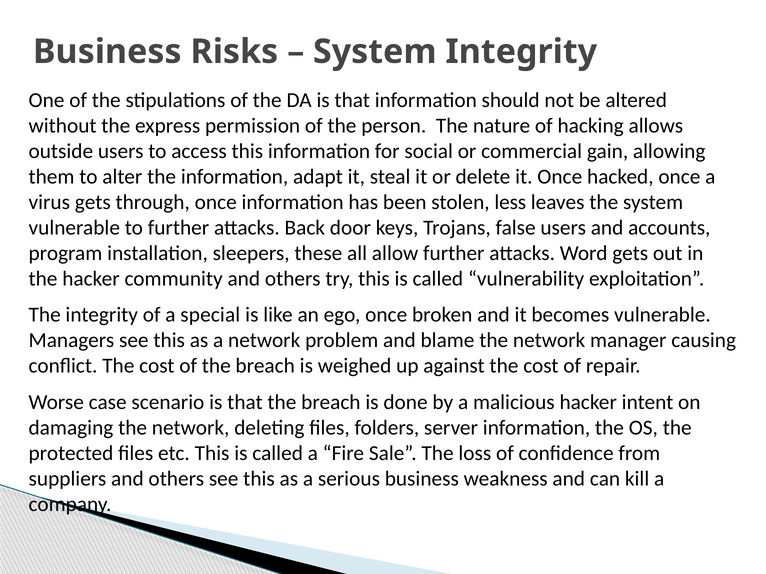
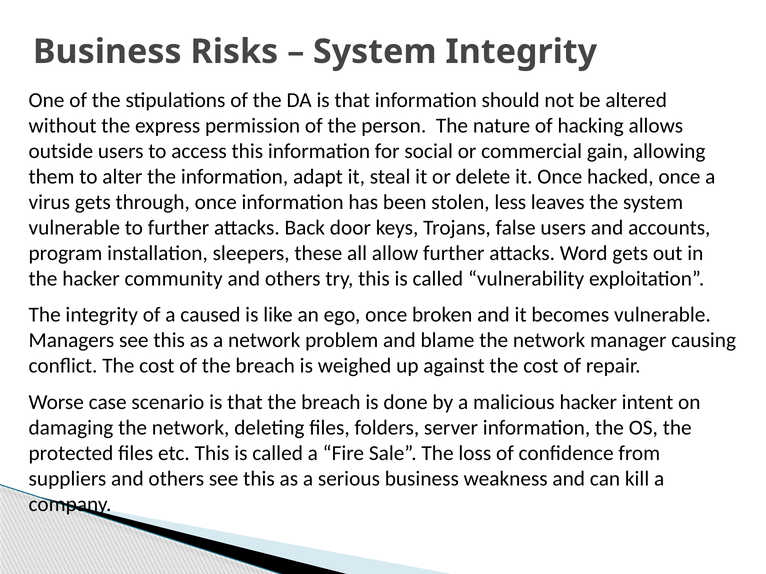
special: special -> caused
